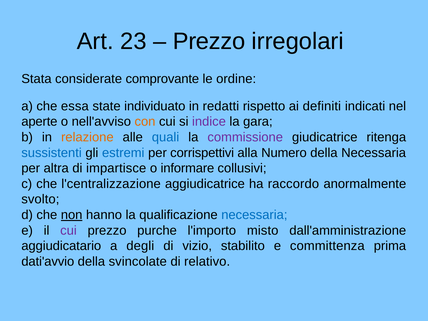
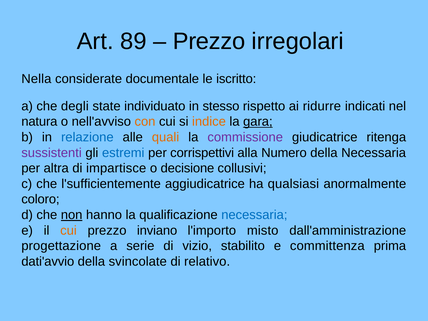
23: 23 -> 89
Stata: Stata -> Nella
comprovante: comprovante -> documentale
ordine: ordine -> iscritto
essa: essa -> degli
redatti: redatti -> stesso
definiti: definiti -> ridurre
aperte: aperte -> natura
indice colour: purple -> orange
gara underline: none -> present
relazione colour: orange -> blue
quali colour: blue -> orange
sussistenti colour: blue -> purple
informare: informare -> decisione
l'centralizzazione: l'centralizzazione -> l'sufficientemente
raccordo: raccordo -> qualsiasi
svolto: svolto -> coloro
cui at (68, 230) colour: purple -> orange
purche: purche -> inviano
aggiudicatario: aggiudicatario -> progettazione
degli: degli -> serie
